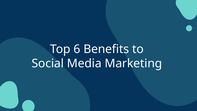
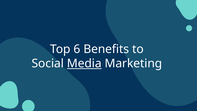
Media underline: none -> present
